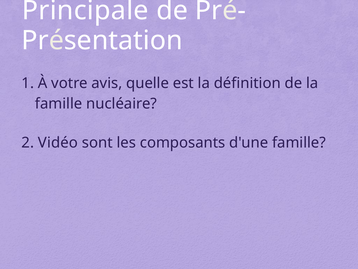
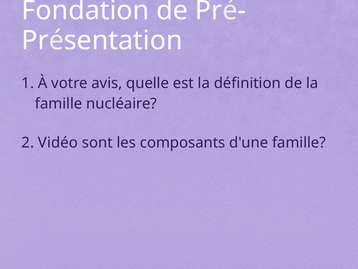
Principale: Principale -> Fondation
